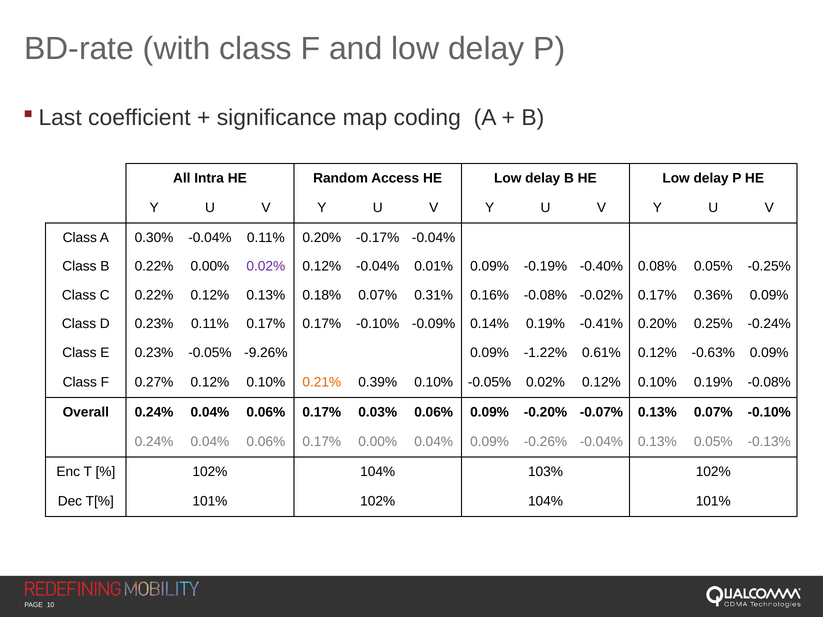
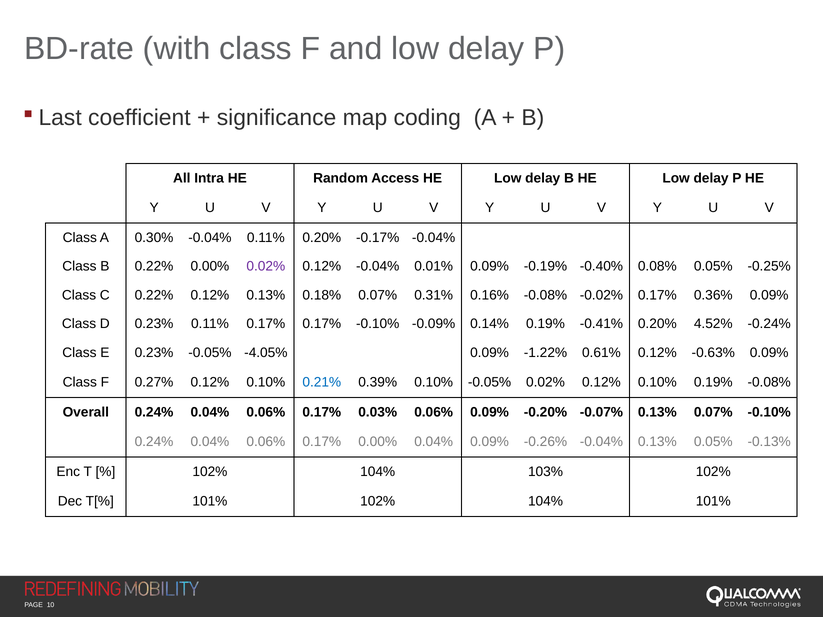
0.25%: 0.25% -> 4.52%
-9.26%: -9.26% -> -4.05%
0.21% colour: orange -> blue
